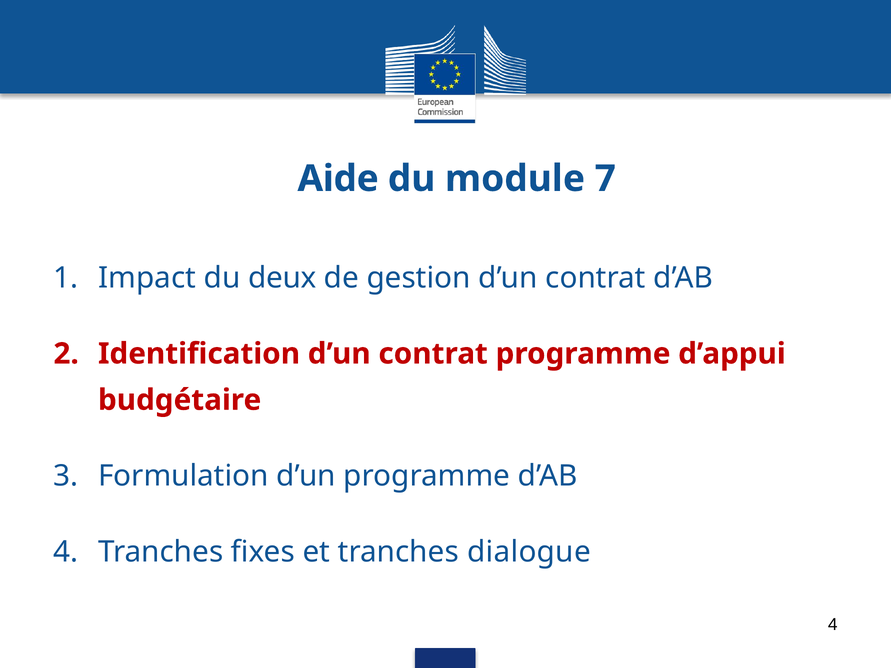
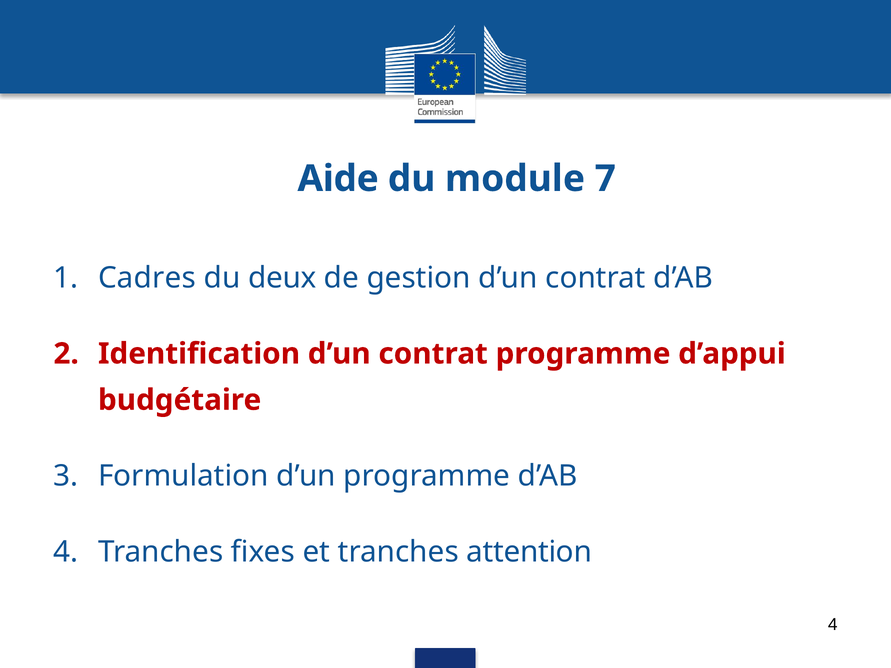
Impact: Impact -> Cadres
dialogue: dialogue -> attention
